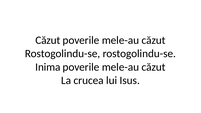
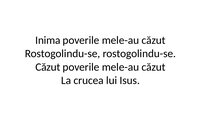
Căzut at (48, 40): Căzut -> Inima
Inima at (48, 67): Inima -> Căzut
